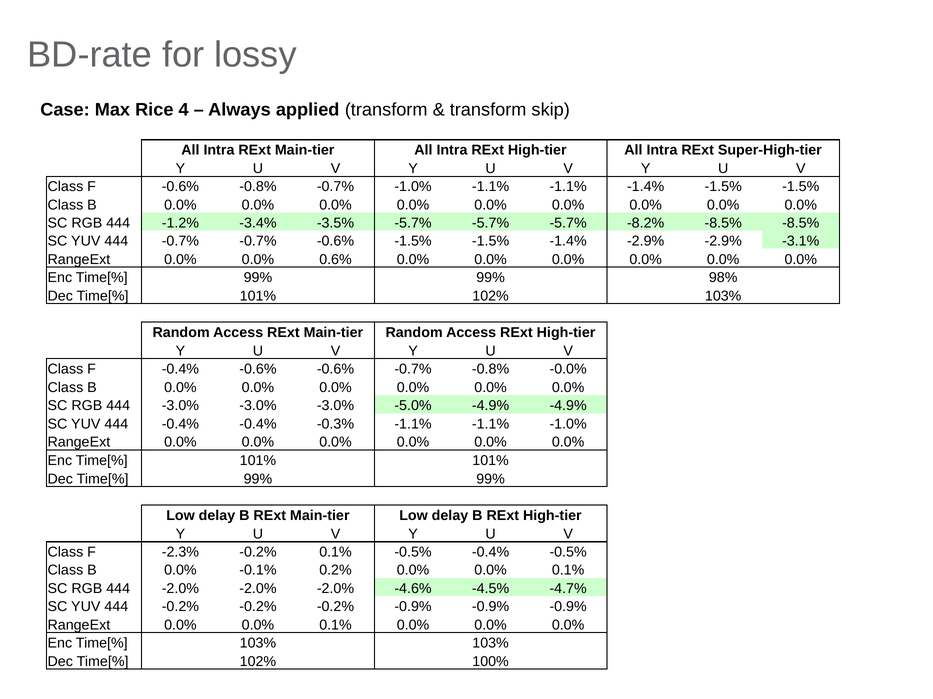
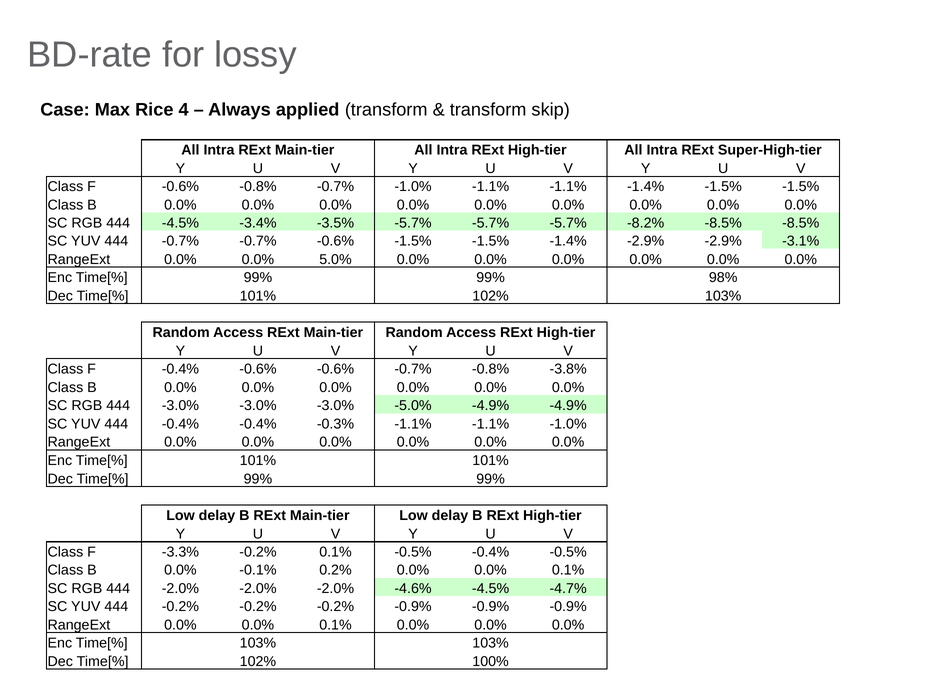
444 -1.2%: -1.2% -> -4.5%
0.6%: 0.6% -> 5.0%
-0.0%: -0.0% -> -3.8%
-2.3%: -2.3% -> -3.3%
